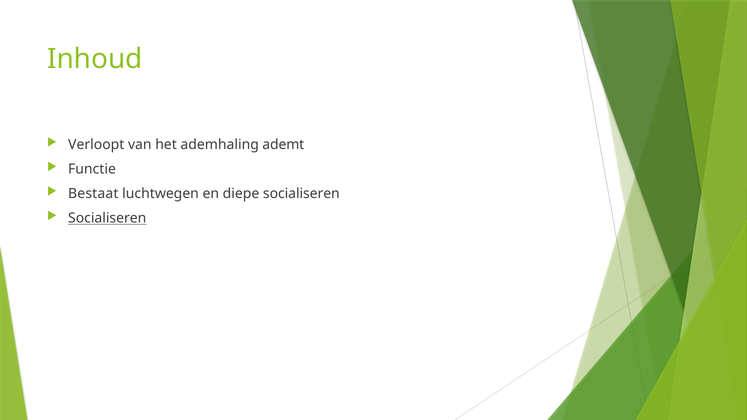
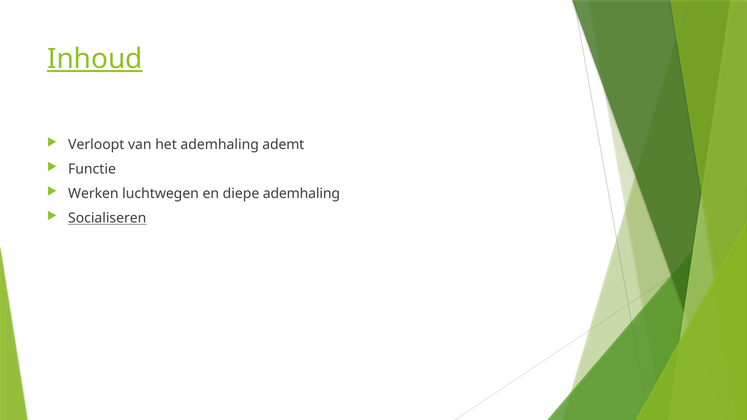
Inhoud underline: none -> present
Bestaat: Bestaat -> Werken
diepe socialiseren: socialiseren -> ademhaling
